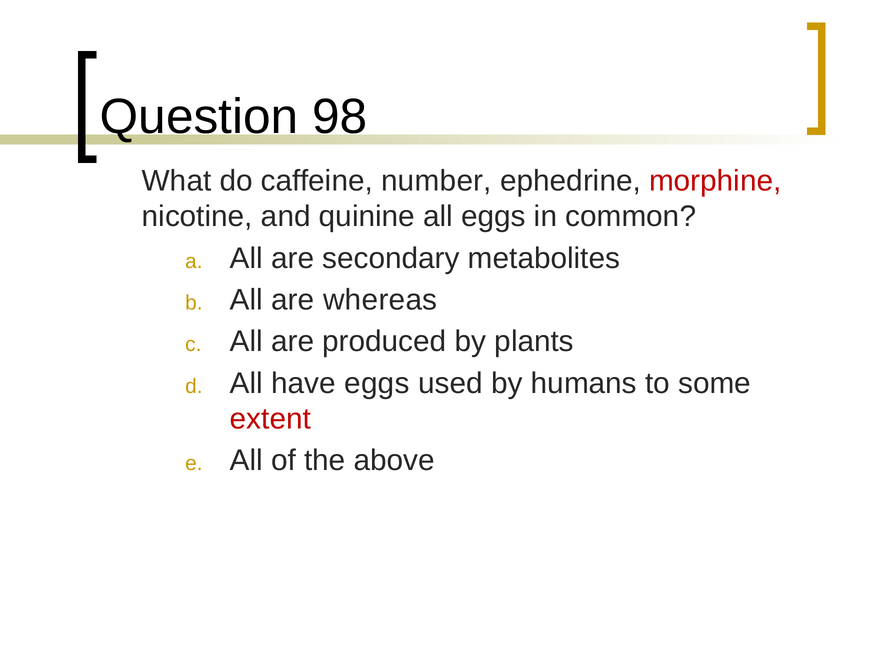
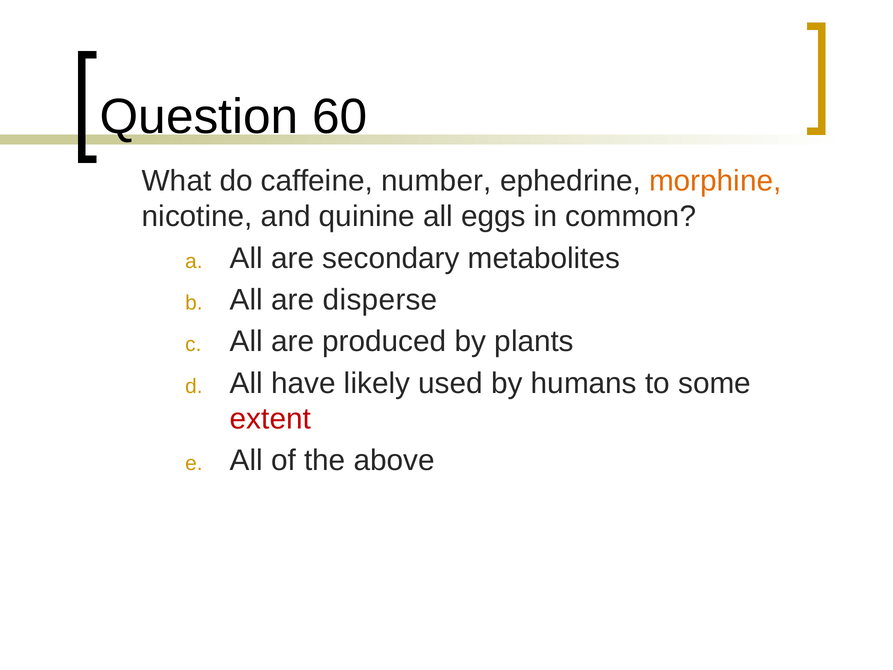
98: 98 -> 60
morphine colour: red -> orange
whereas: whereas -> disperse
have eggs: eggs -> likely
